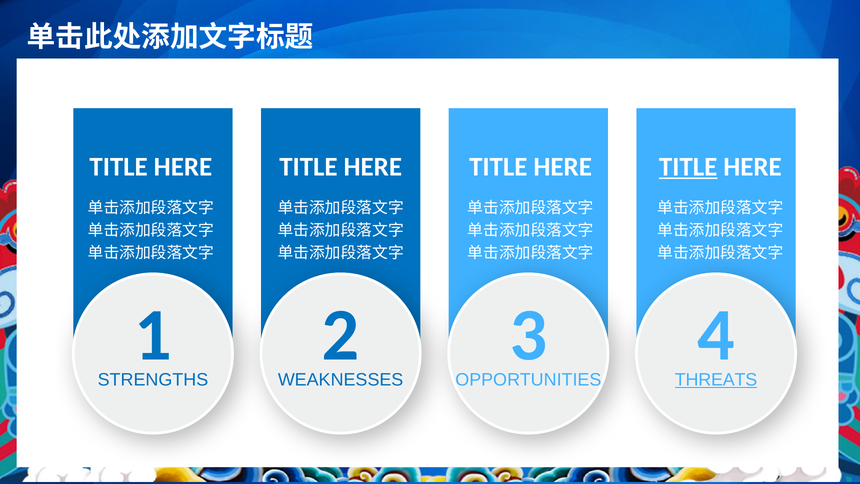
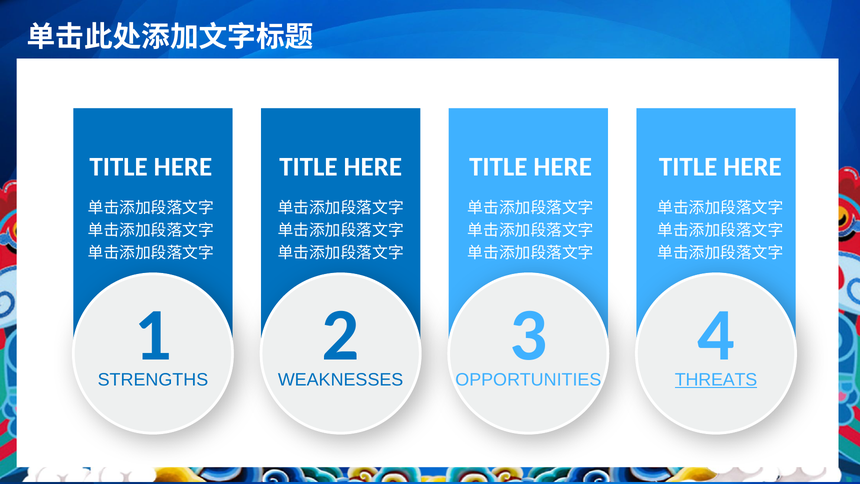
TITLE at (688, 167) underline: present -> none
